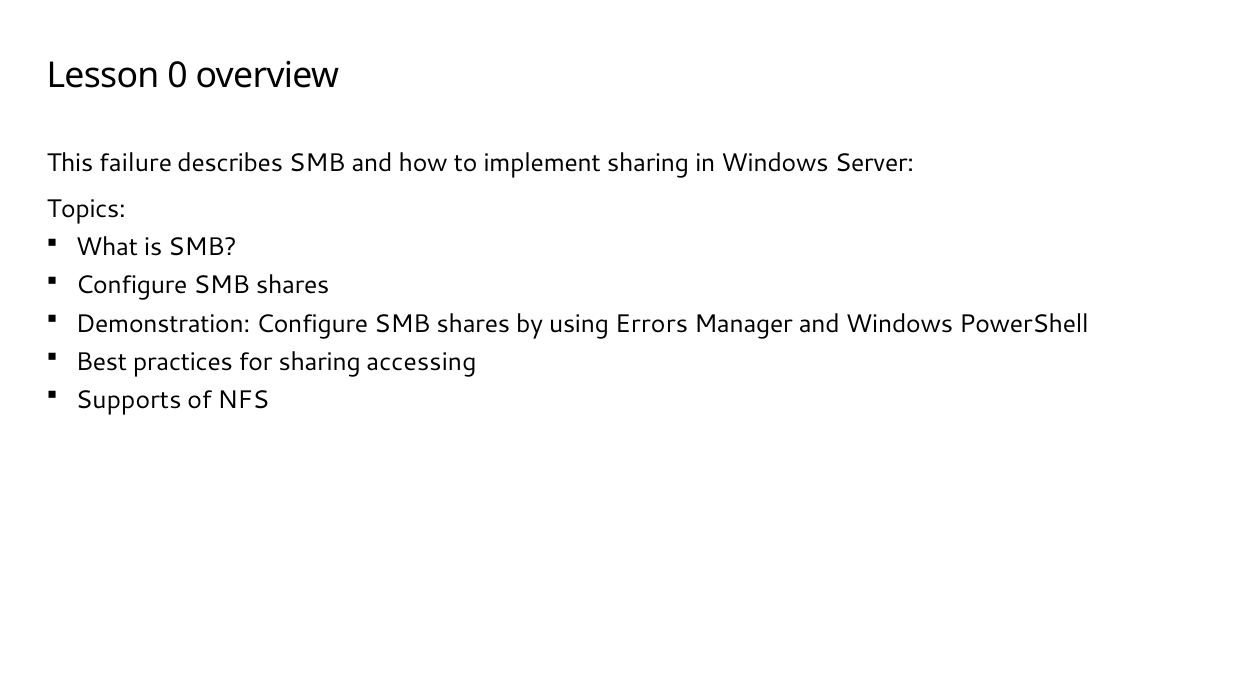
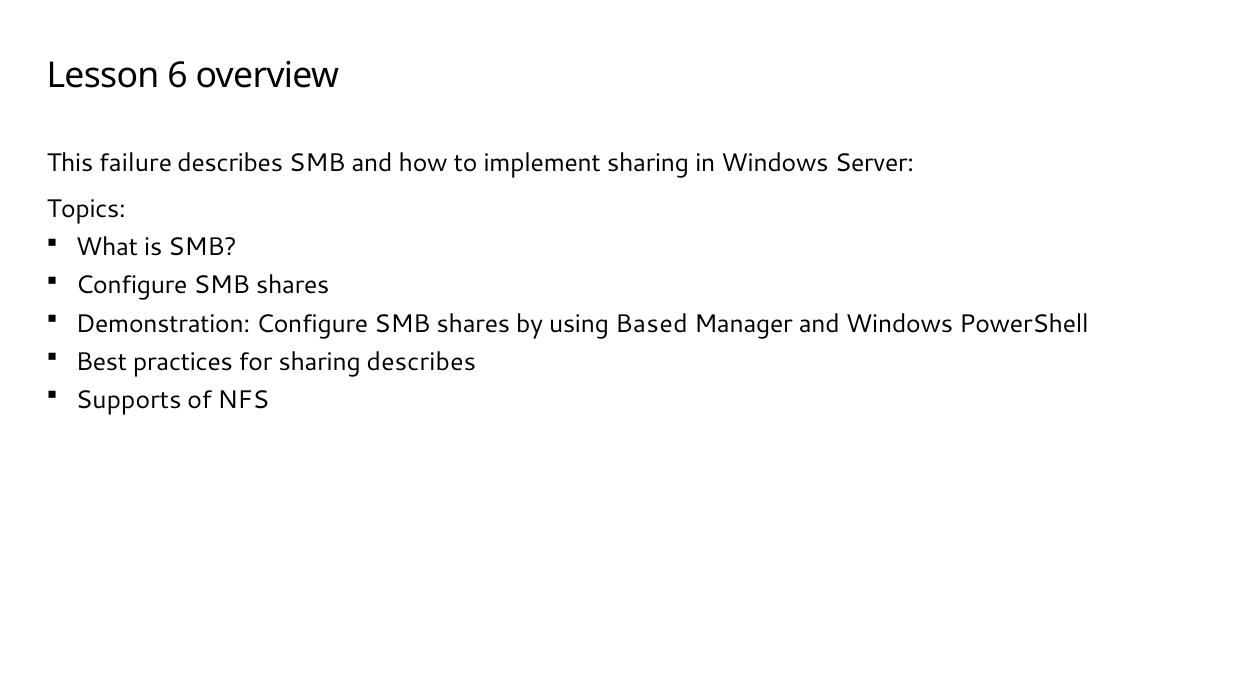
0: 0 -> 6
Errors: Errors -> Based
sharing accessing: accessing -> describes
